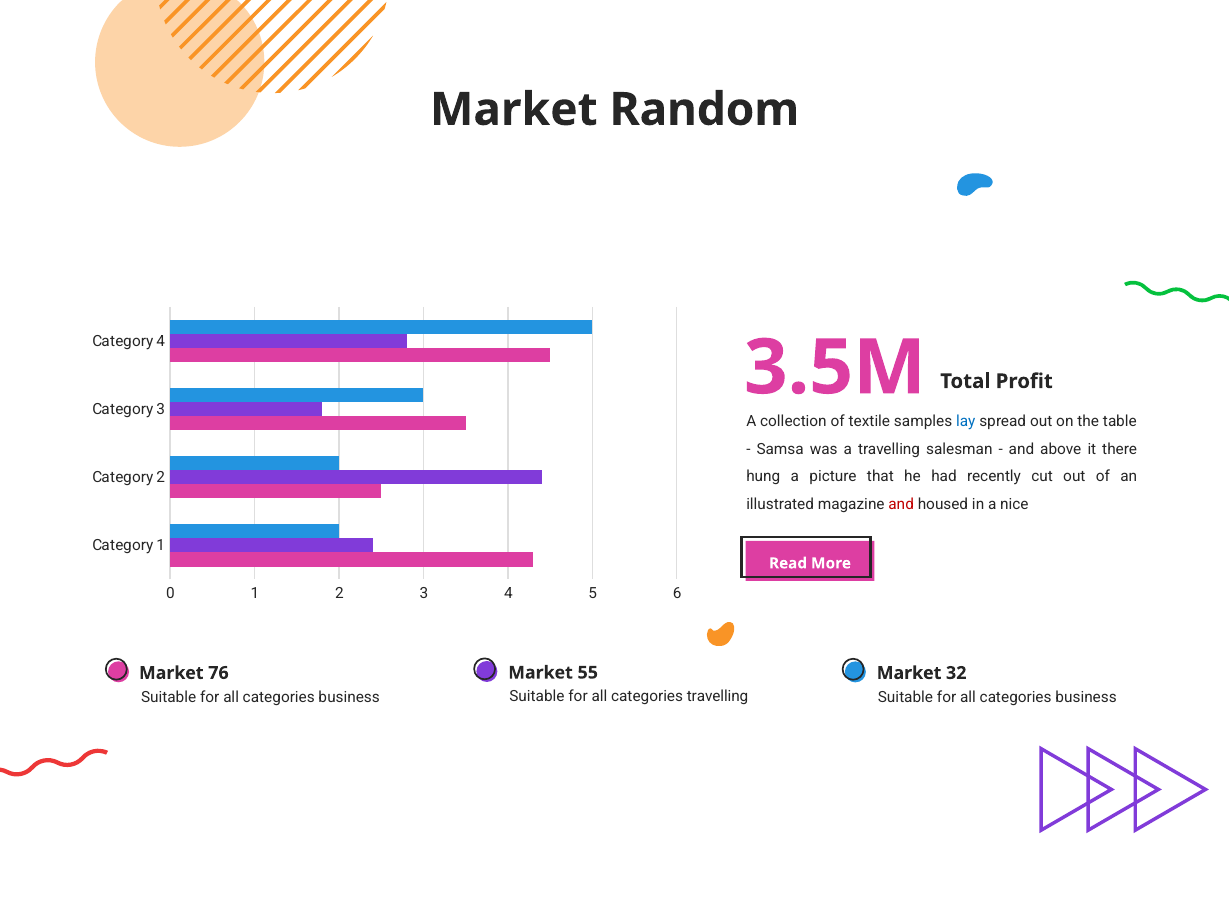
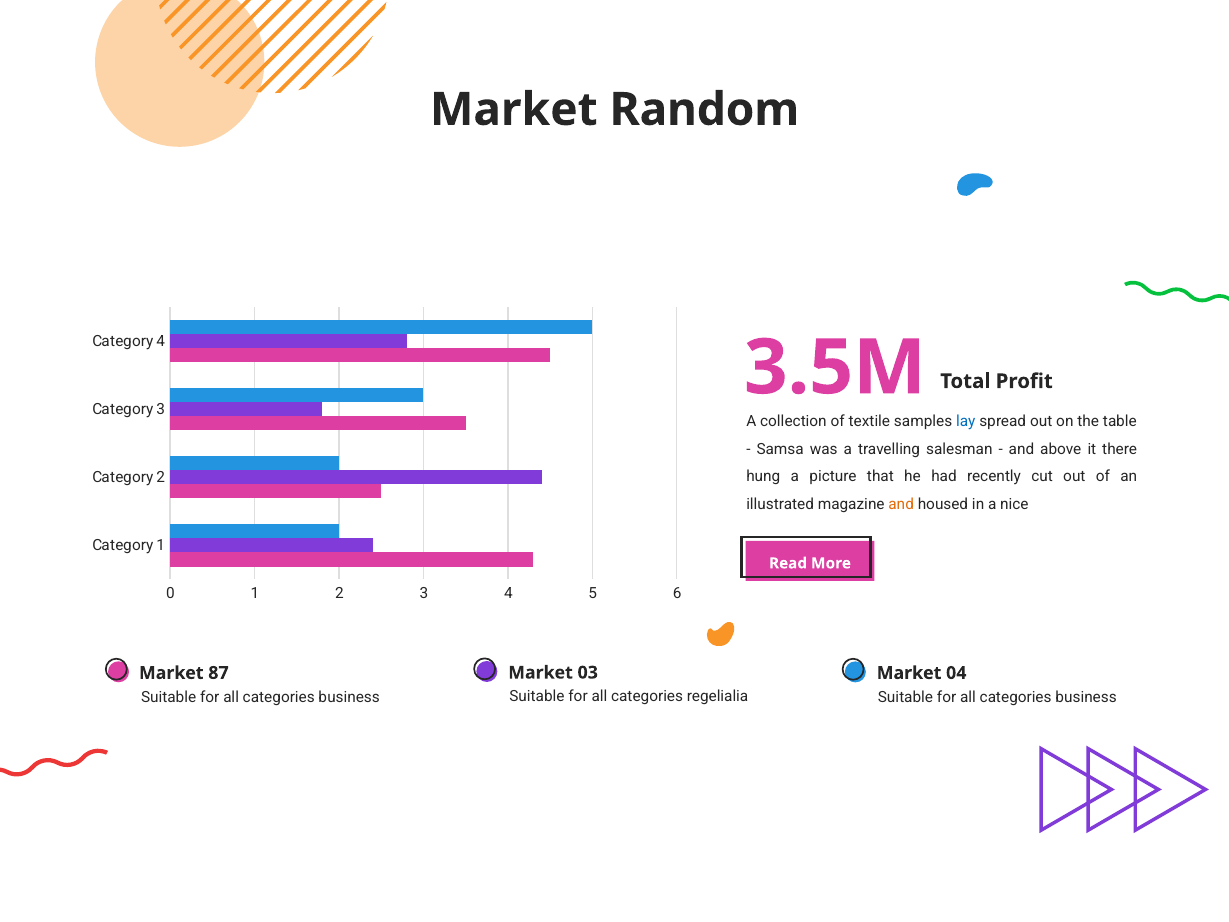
and at (901, 504) colour: red -> orange
55: 55 -> 03
76: 76 -> 87
32: 32 -> 04
categories travelling: travelling -> regelialia
